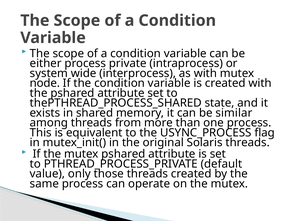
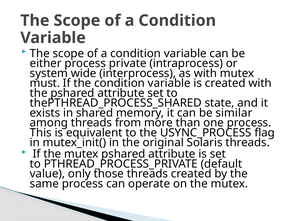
node: node -> must
